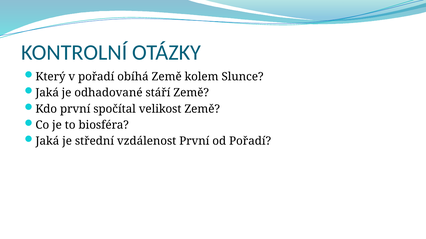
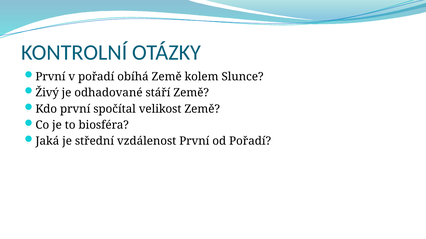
Který at (50, 77): Který -> První
Jaká at (47, 93): Jaká -> Živý
